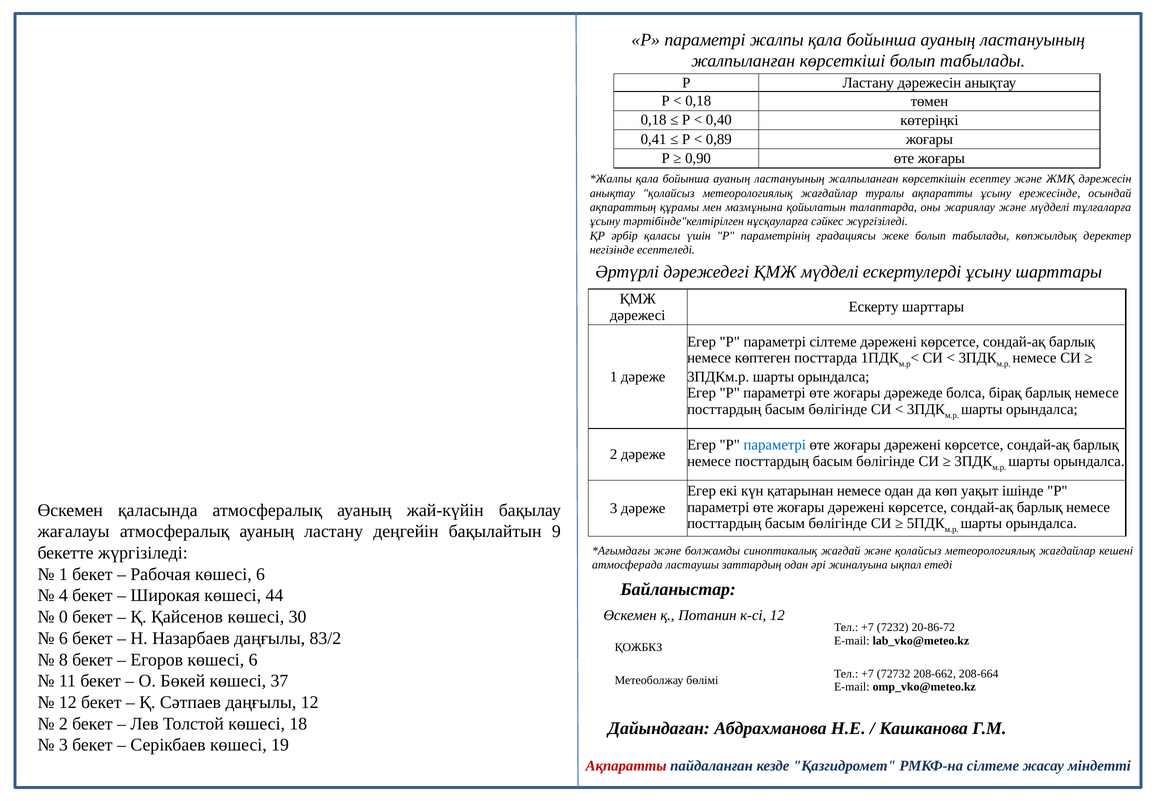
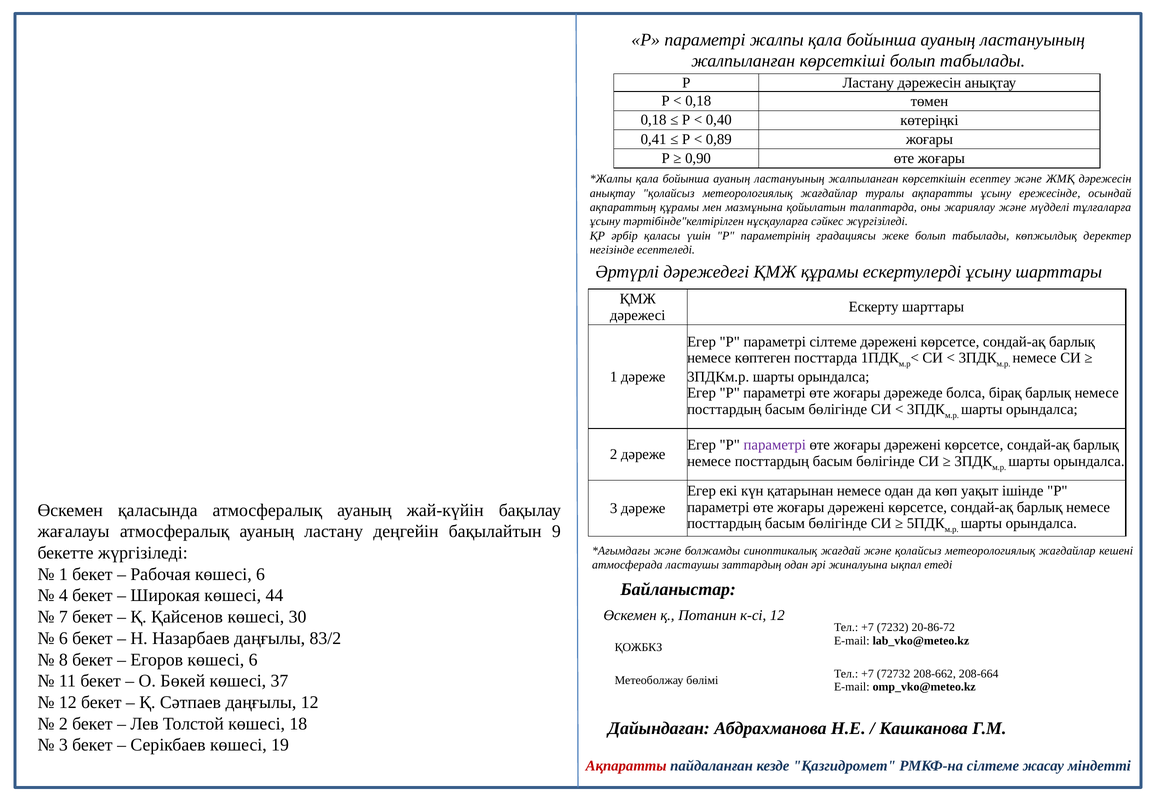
ҚМЖ мүдделі: мүдделі -> құрамы
параметрі at (775, 445) colour: blue -> purple
0: 0 -> 7
